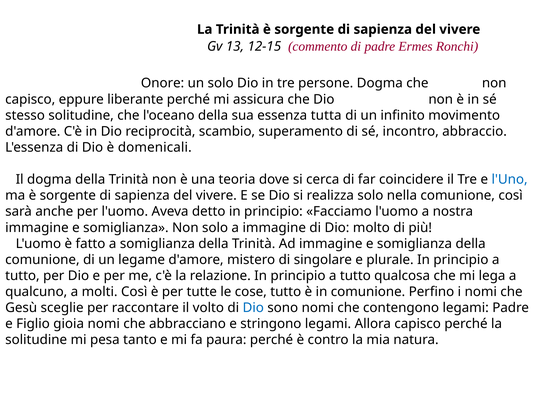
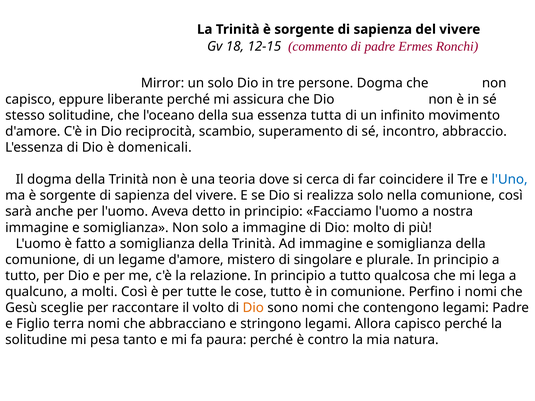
13: 13 -> 18
Onore: Onore -> Mirror
Dio at (253, 308) colour: blue -> orange
gioia: gioia -> terra
